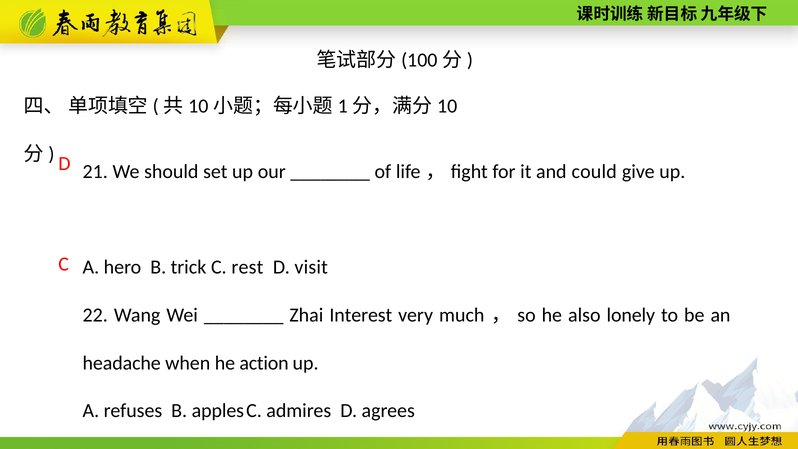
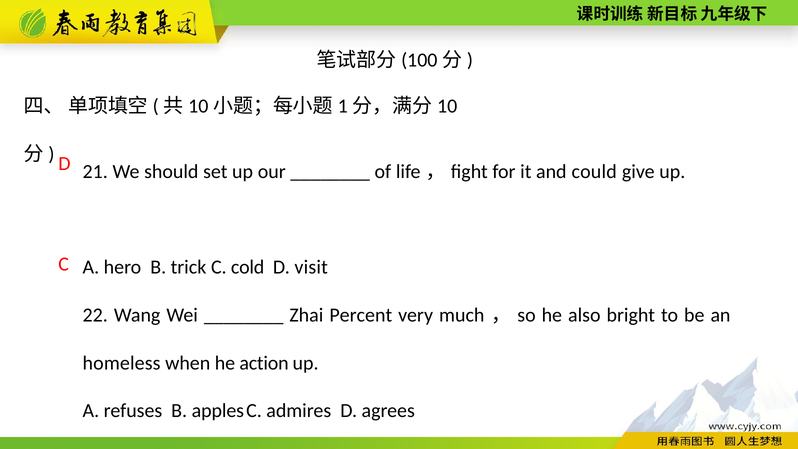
rest: rest -> cold
Interest: Interest -> Percent
lonely: lonely -> bright
headache: headache -> homeless
